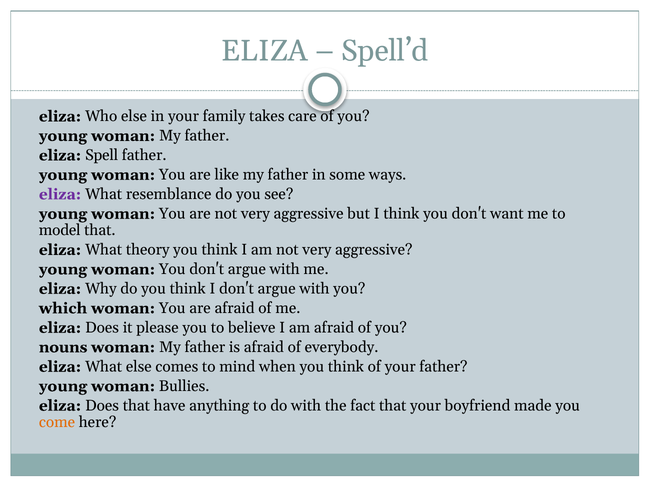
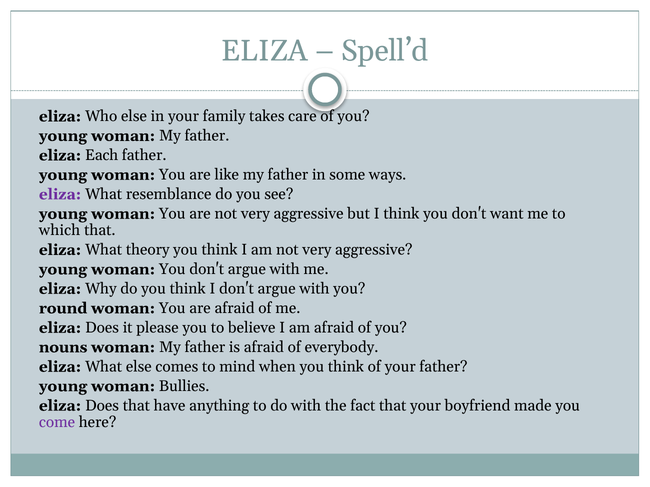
Spell: Spell -> Each
model: model -> which
which: which -> round
come colour: orange -> purple
